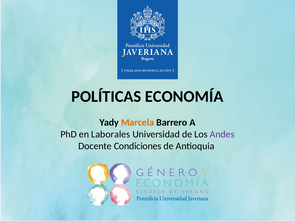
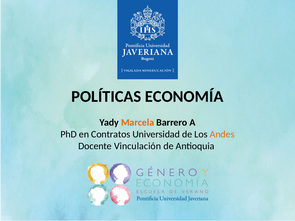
Laborales: Laborales -> Contratos
Andes colour: purple -> orange
Condiciones: Condiciones -> Vinculación
